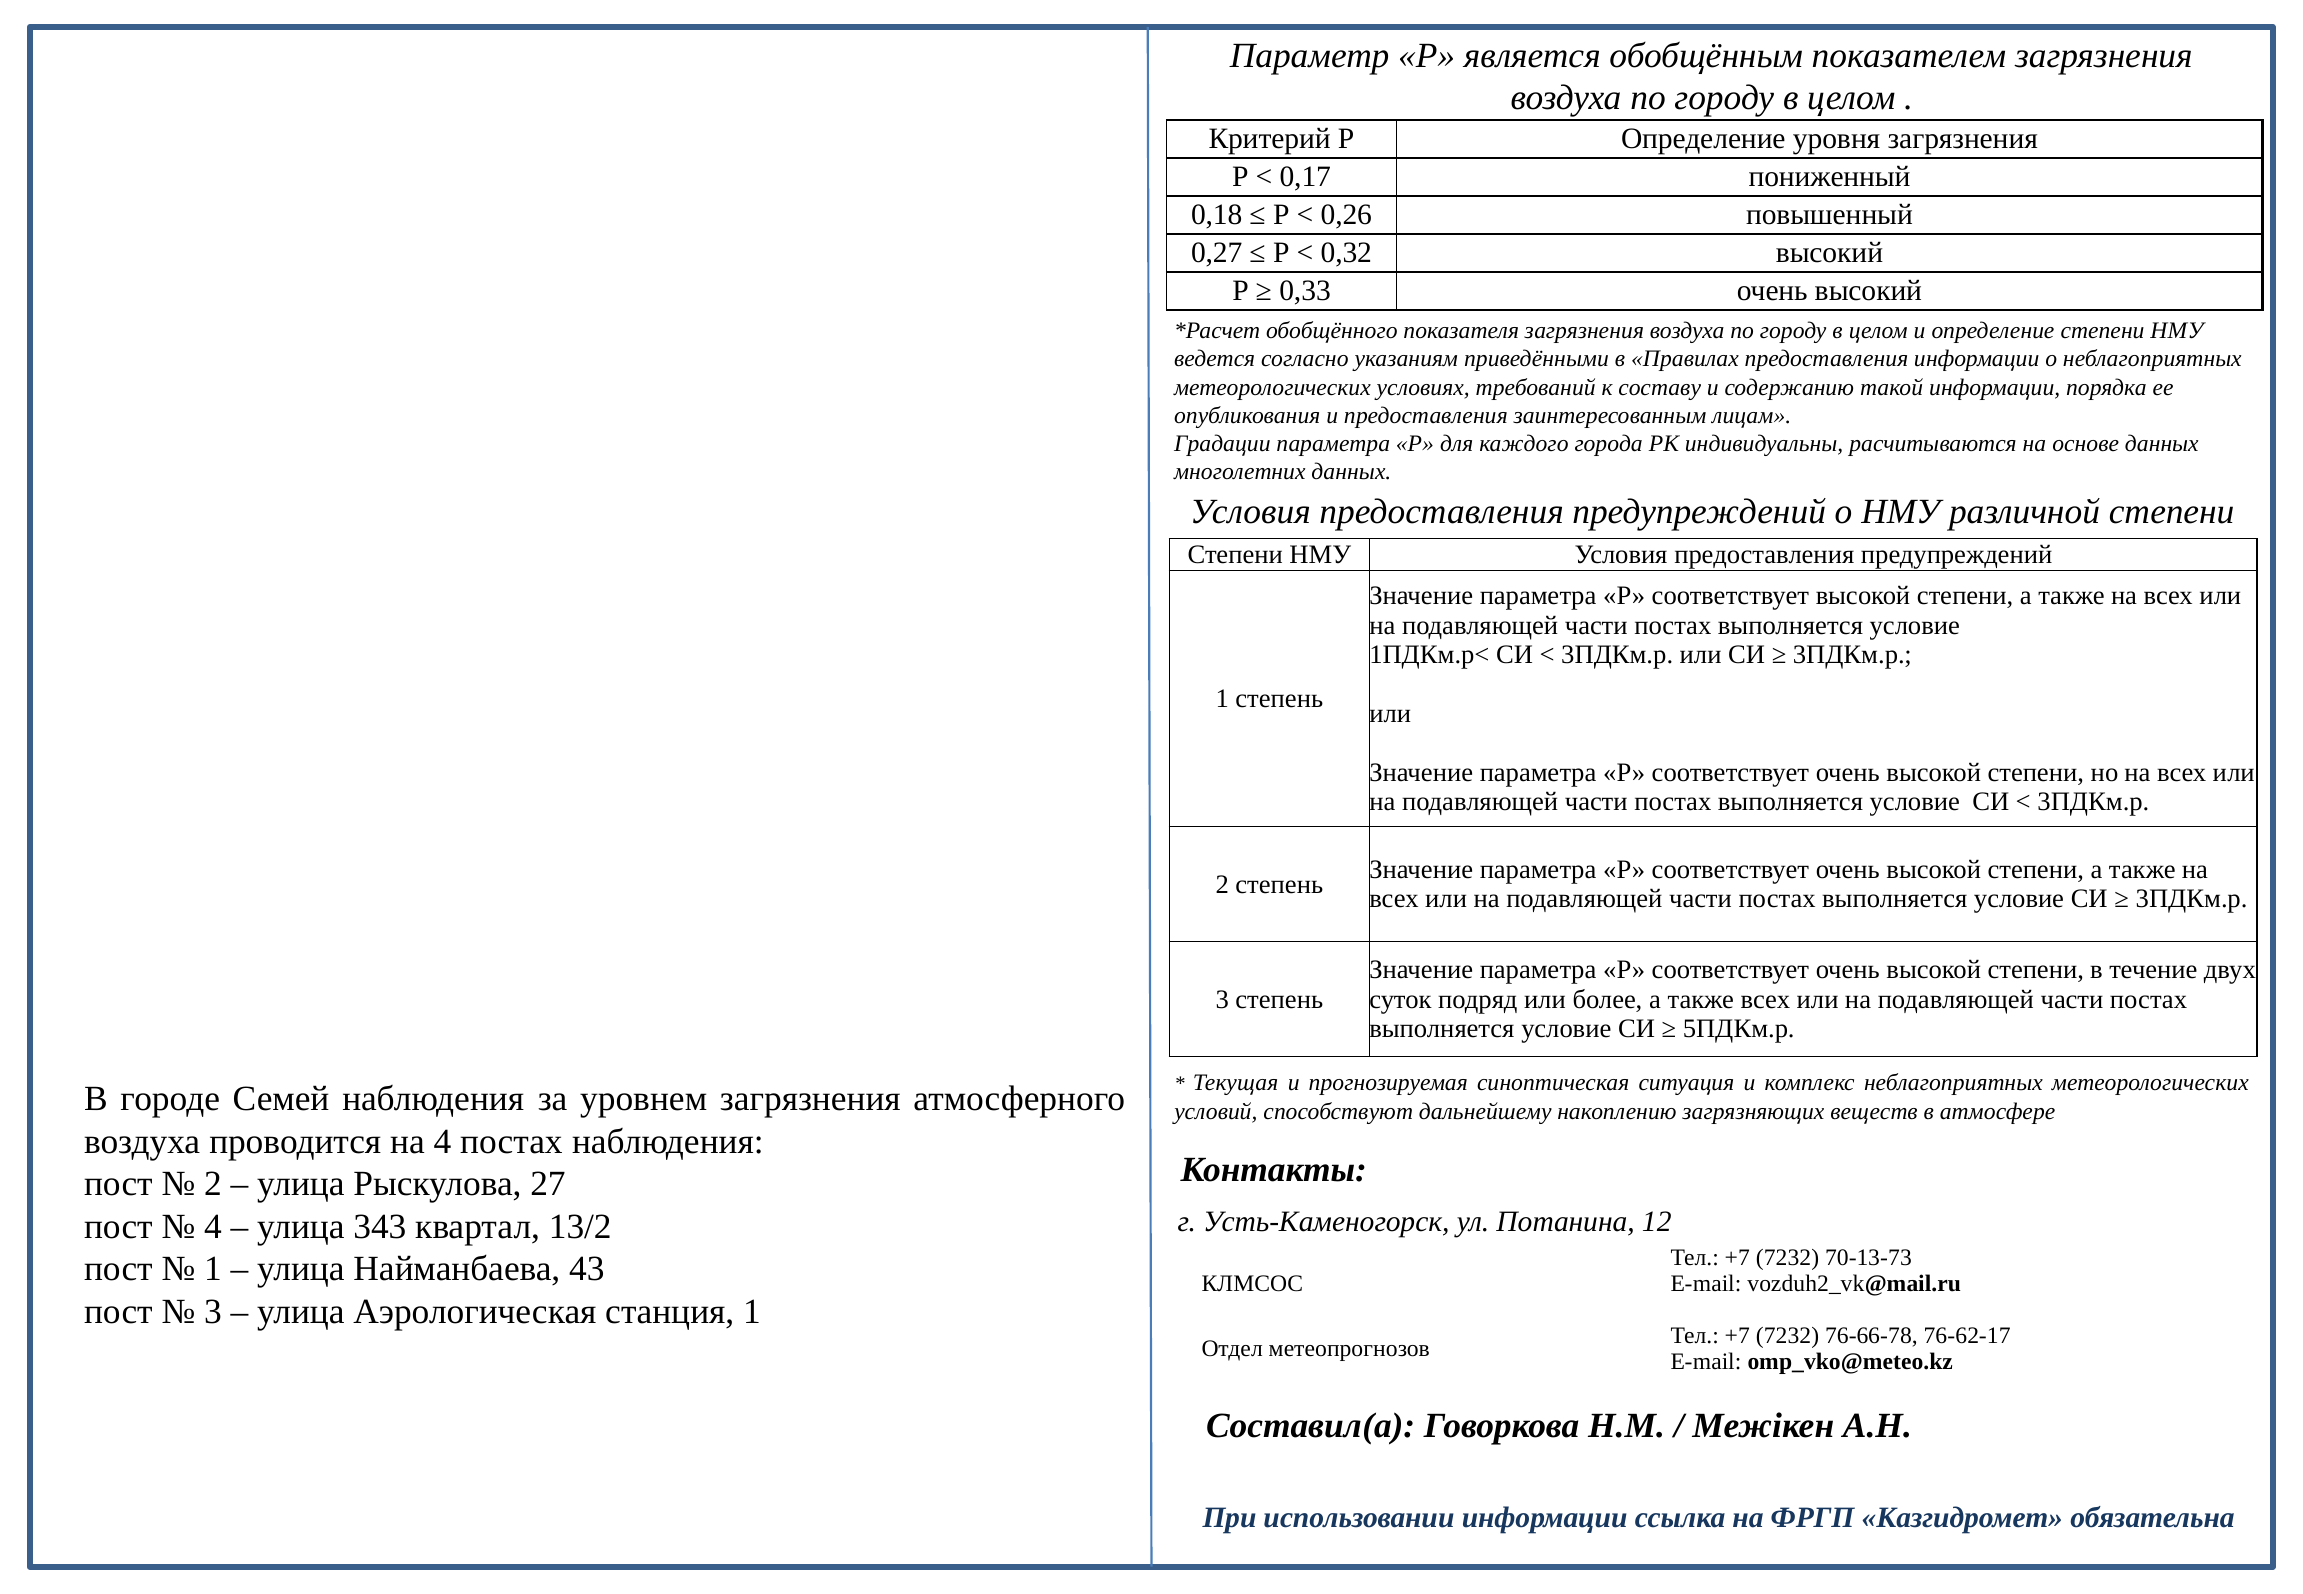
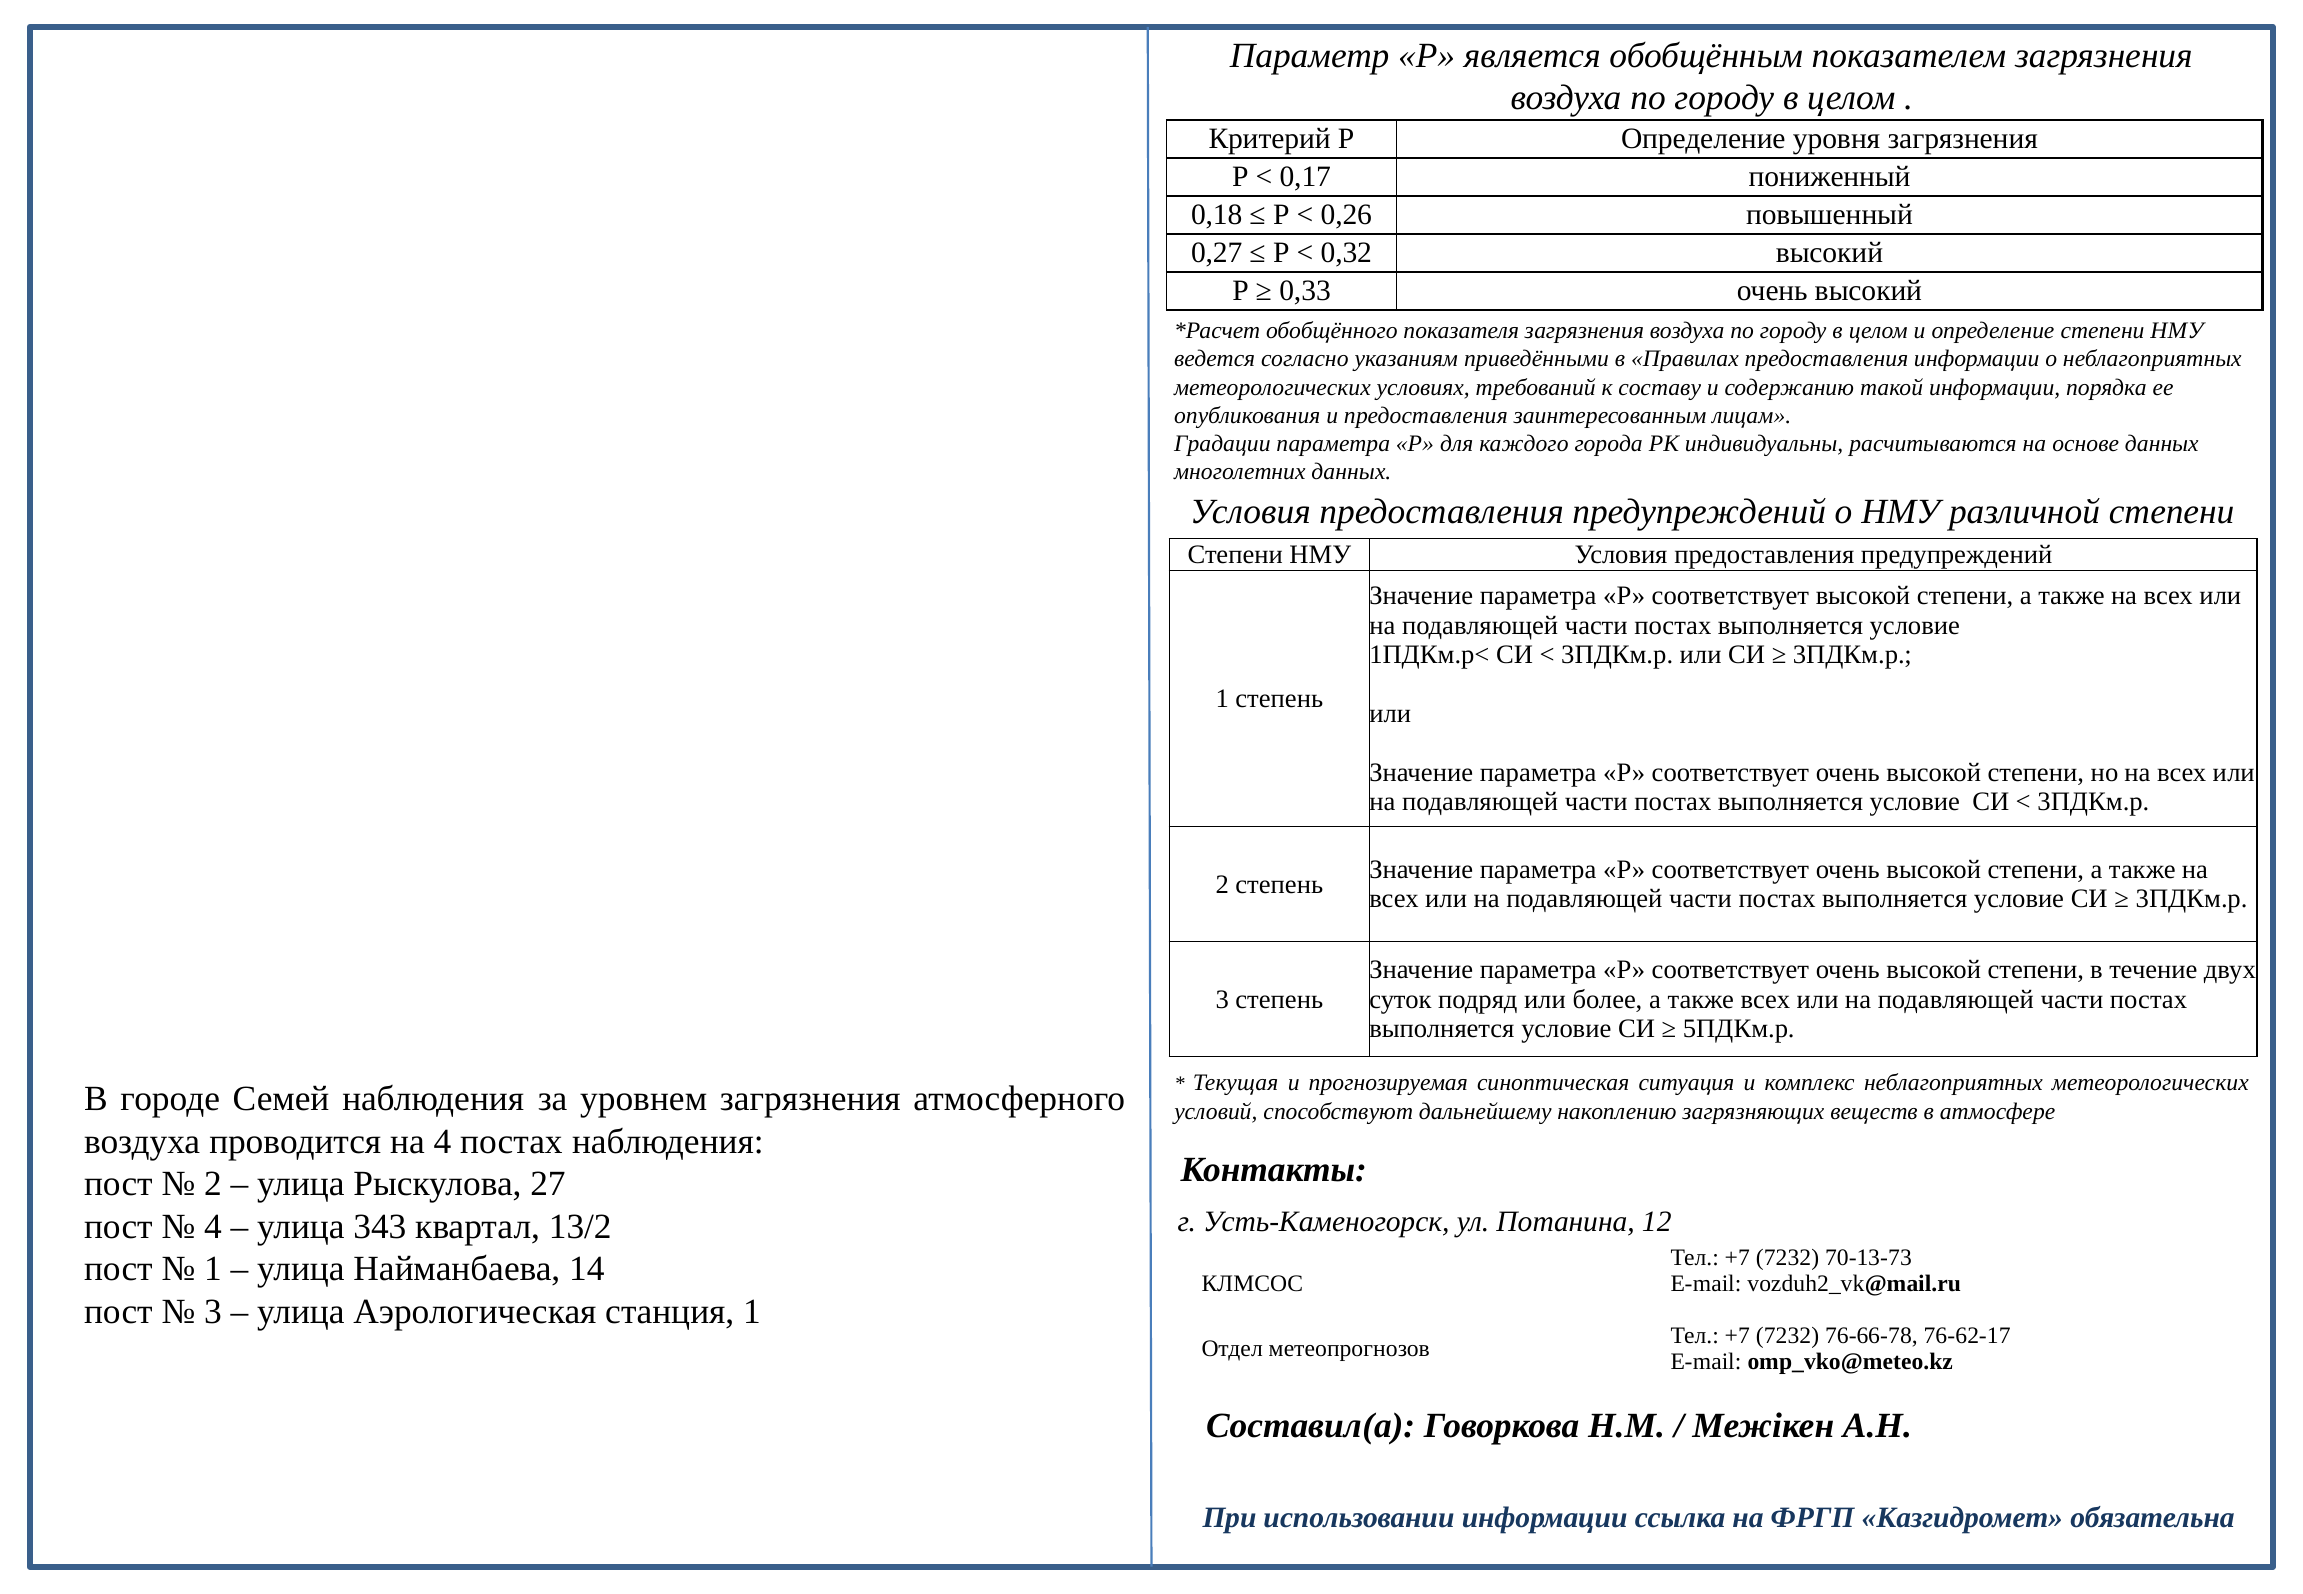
43: 43 -> 14
